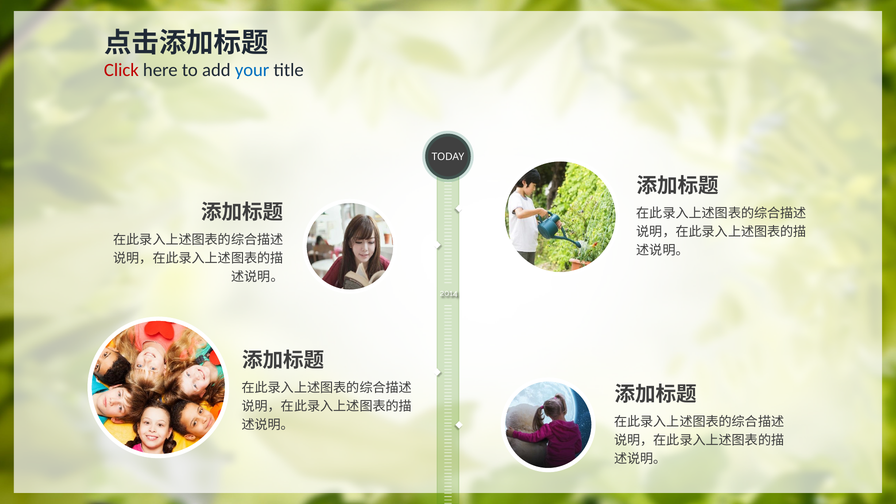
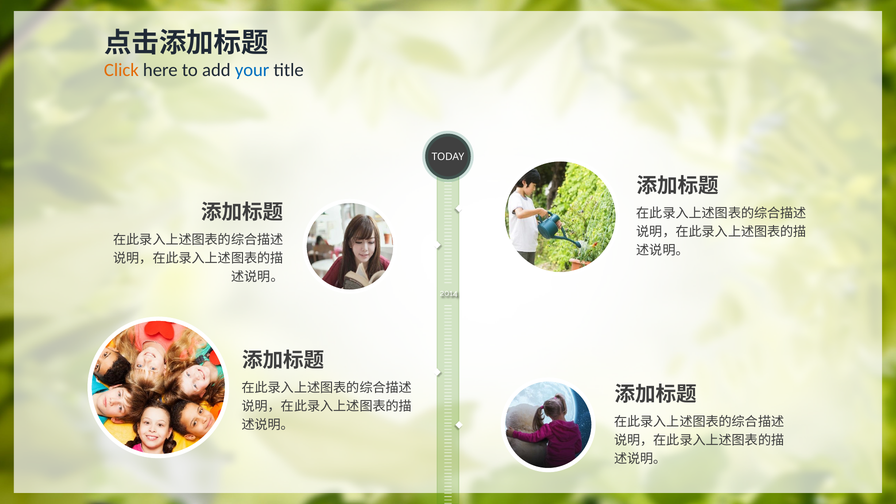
Click colour: red -> orange
